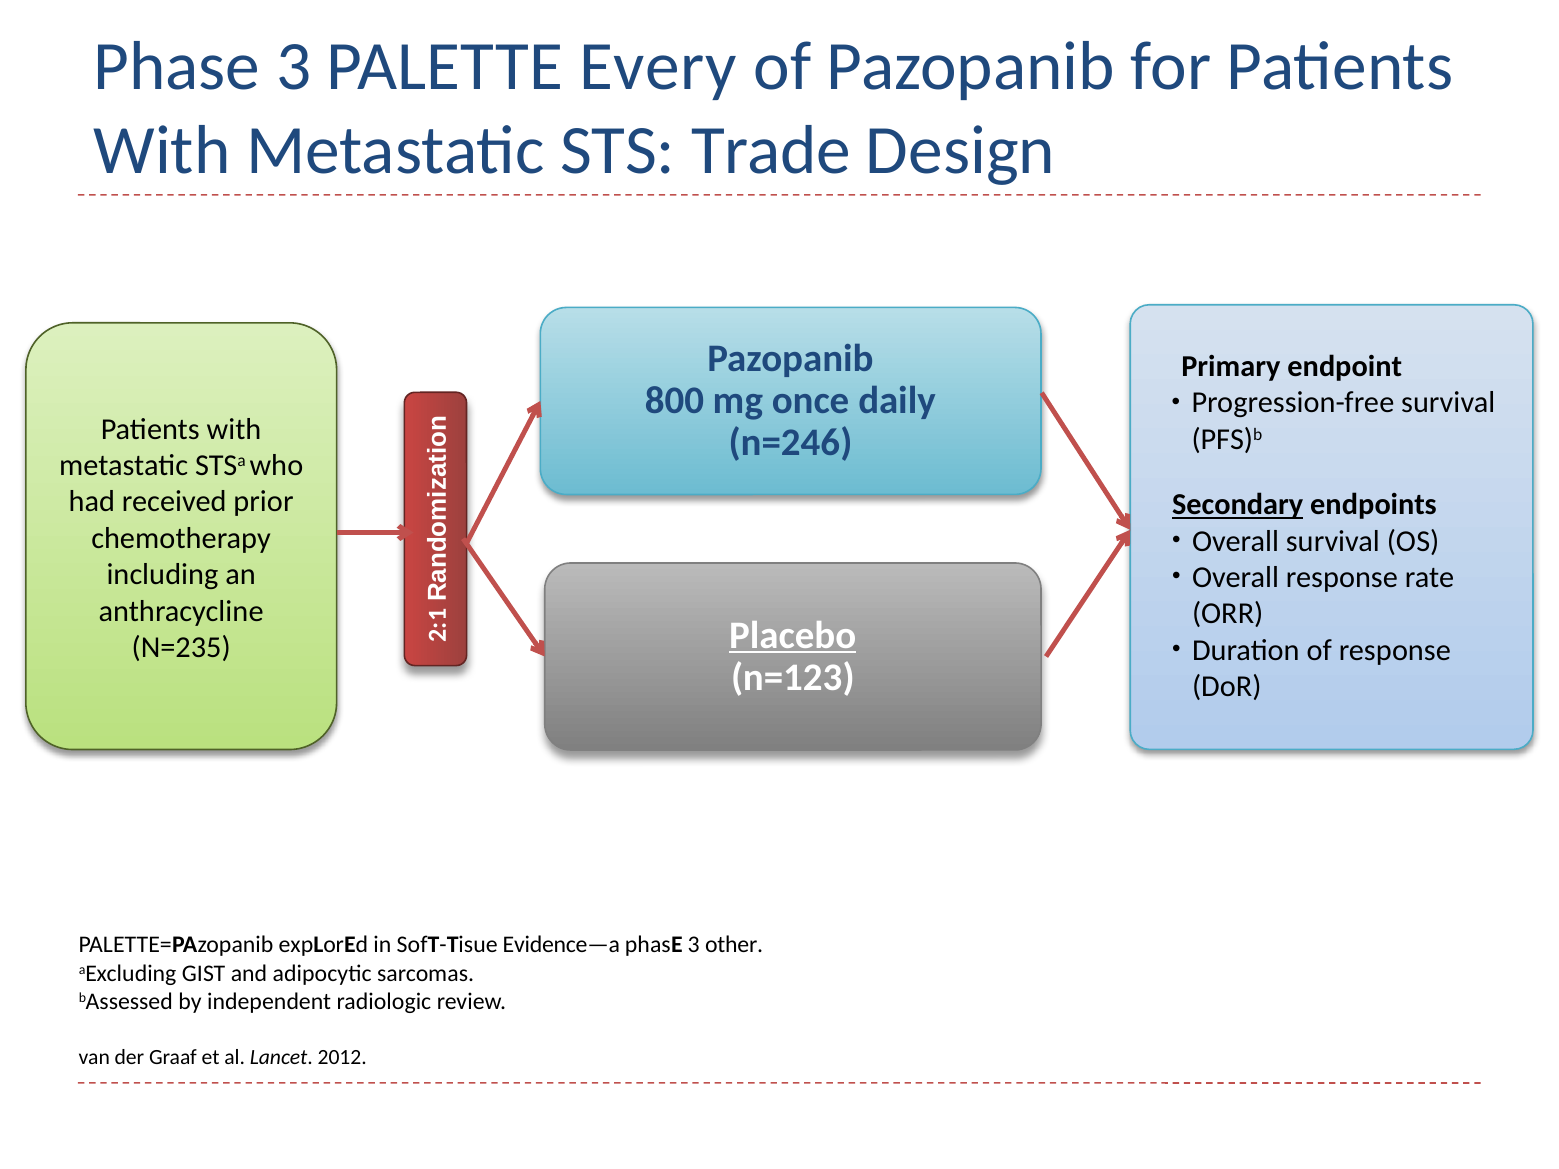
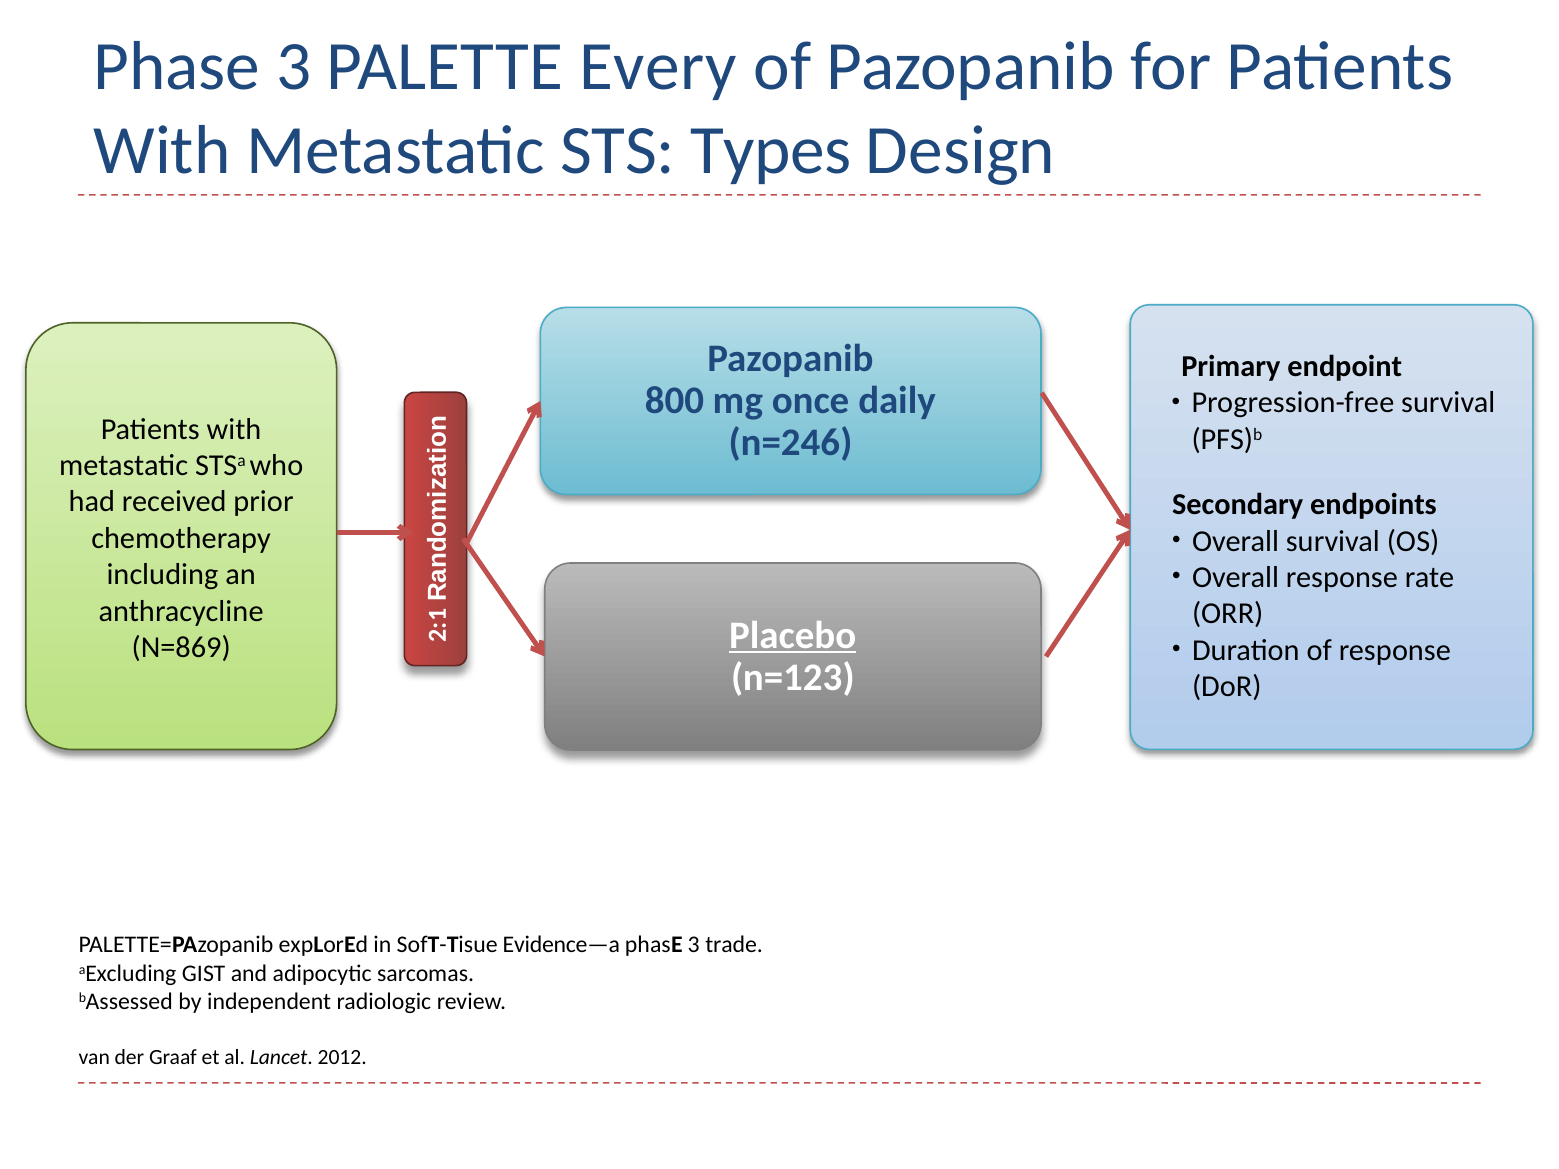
Trade: Trade -> Types
Secondary underline: present -> none
N=235: N=235 -> N=869
other: other -> trade
